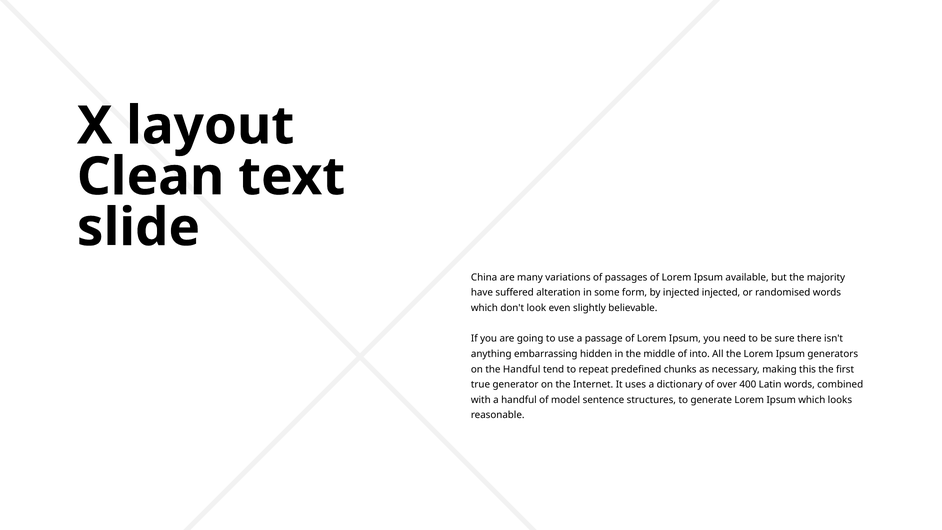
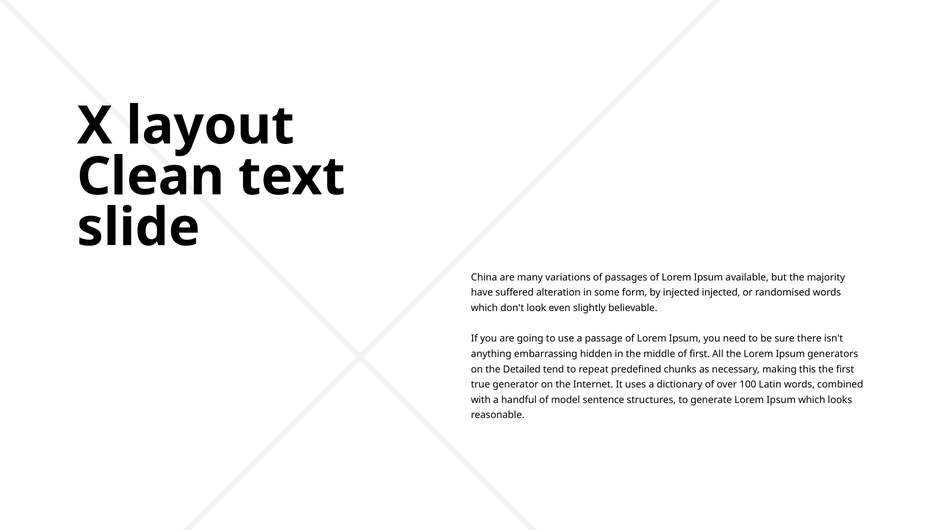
of into: into -> first
the Handful: Handful -> Detailed
400: 400 -> 100
